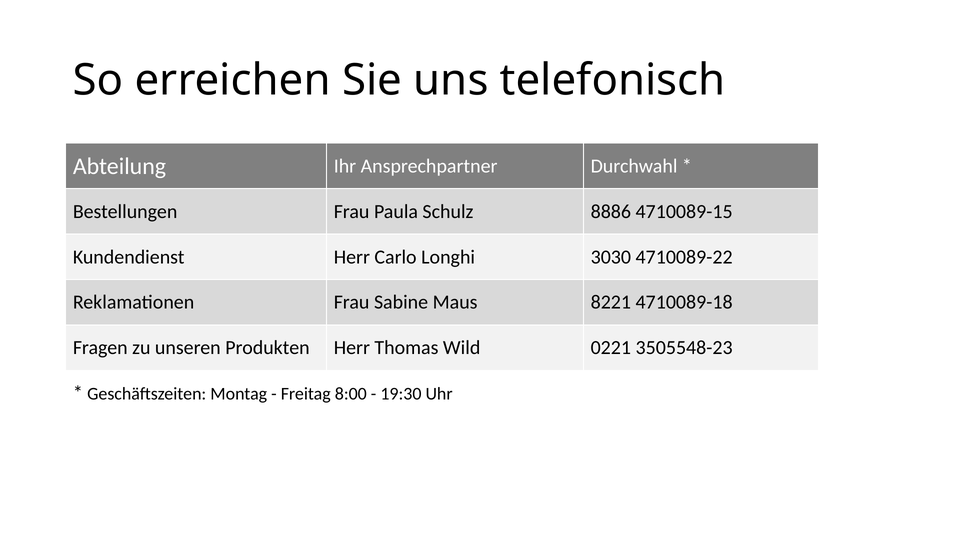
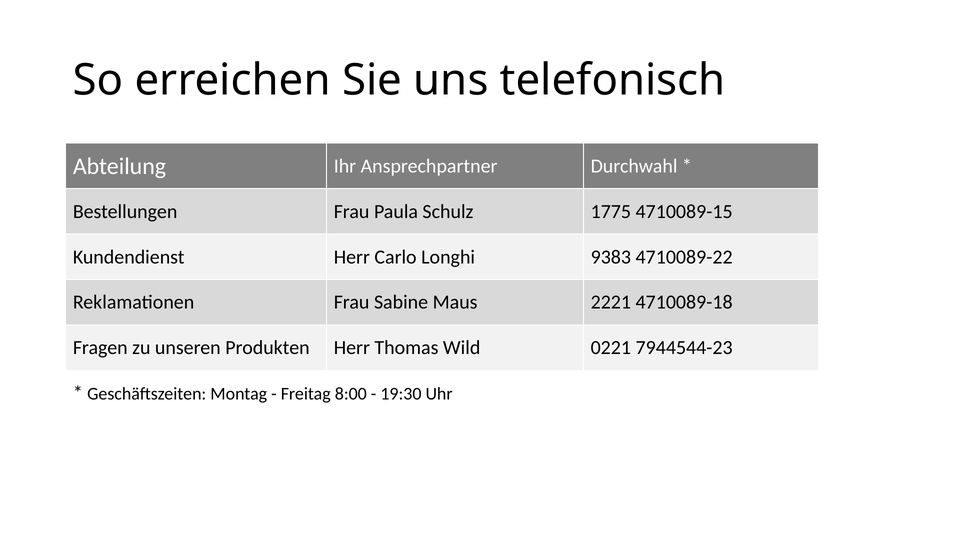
8886: 8886 -> 1775
3030: 3030 -> 9383
8221: 8221 -> 2221
3505548-23: 3505548-23 -> 7944544-23
